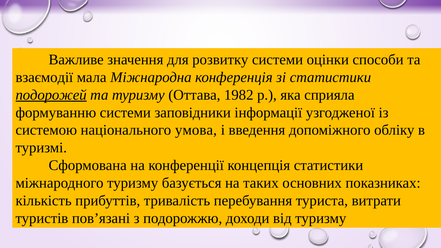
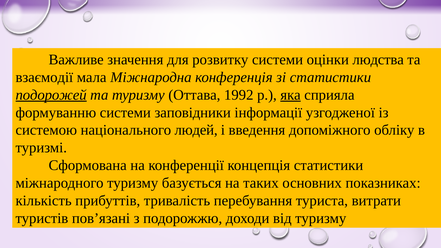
способи: способи -> людства
1982: 1982 -> 1992
яка underline: none -> present
умова: умова -> людей
